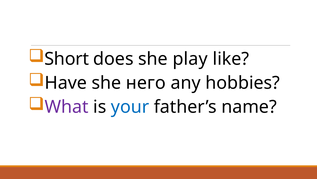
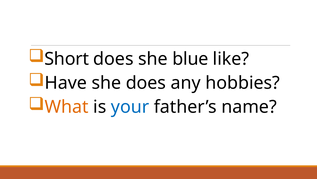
play: play -> blue
she него: него -> does
What colour: purple -> orange
